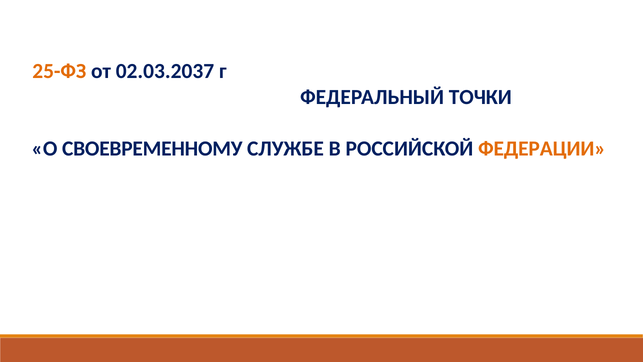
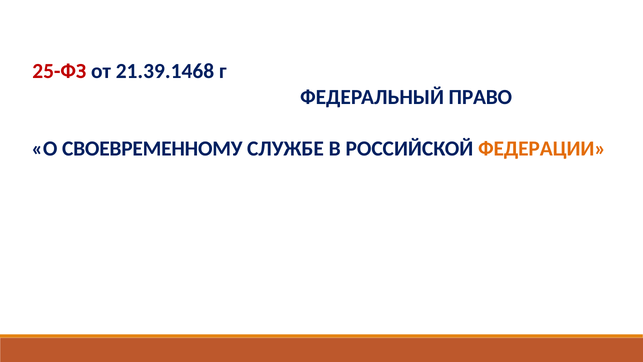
25-ФЗ colour: orange -> red
02.03.2037: 02.03.2037 -> 21.39.1468
ТОЧКИ: ТОЧКИ -> ПРАВО
